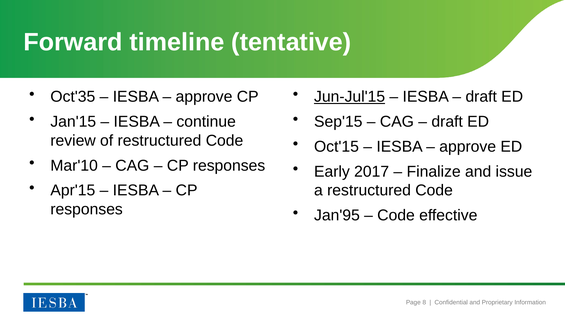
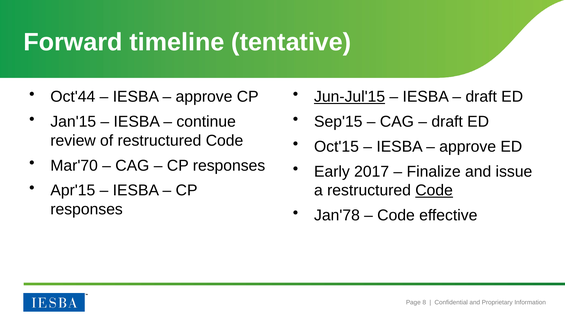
Oct'35: Oct'35 -> Oct'44
Mar'10: Mar'10 -> Mar'70
Code at (434, 190) underline: none -> present
Jan'95: Jan'95 -> Jan'78
